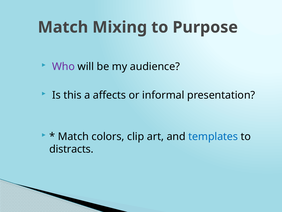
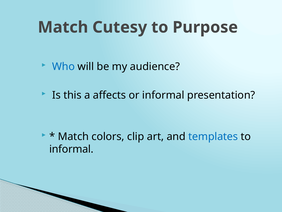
Mixing: Mixing -> Cutesy
Who colour: purple -> blue
distracts at (71, 149): distracts -> informal
